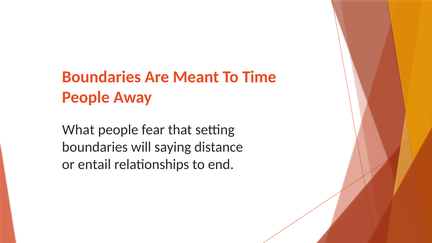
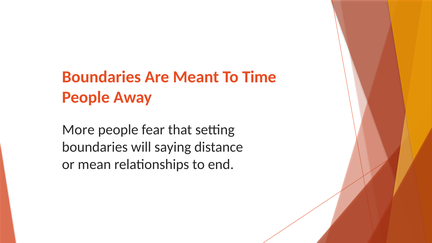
What: What -> More
entail: entail -> mean
